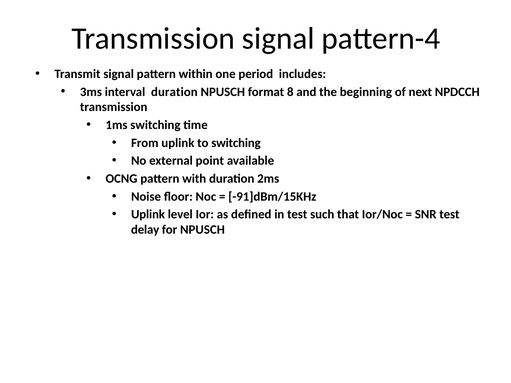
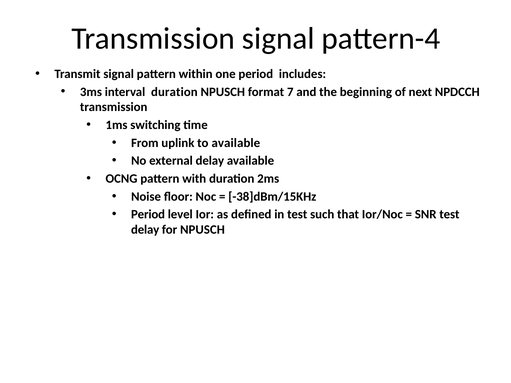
8: 8 -> 7
to switching: switching -> available
external point: point -> delay
-91]dBm/15KHz: -91]dBm/15KHz -> -38]dBm/15KHz
Uplink at (148, 214): Uplink -> Period
